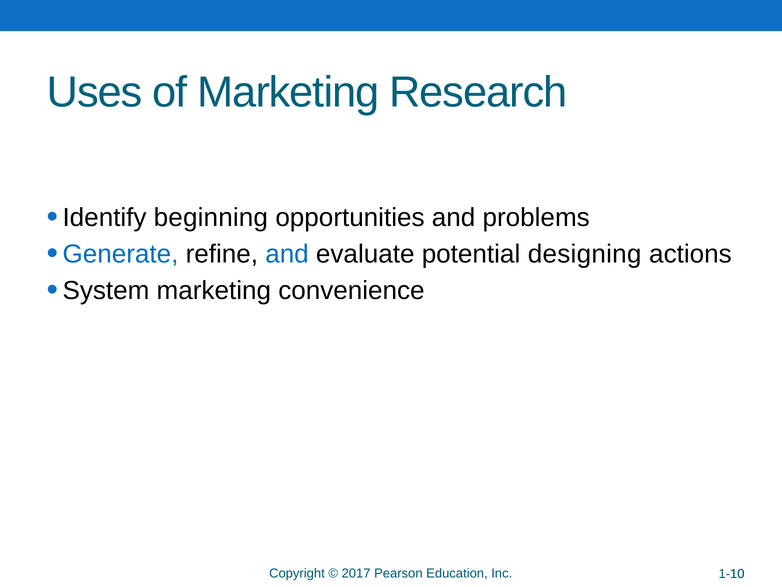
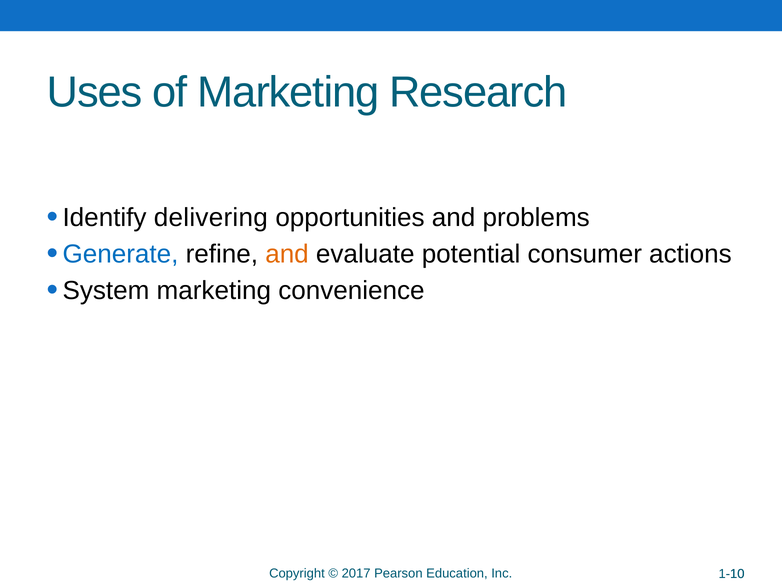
beginning: beginning -> delivering
and at (287, 254) colour: blue -> orange
designing: designing -> consumer
